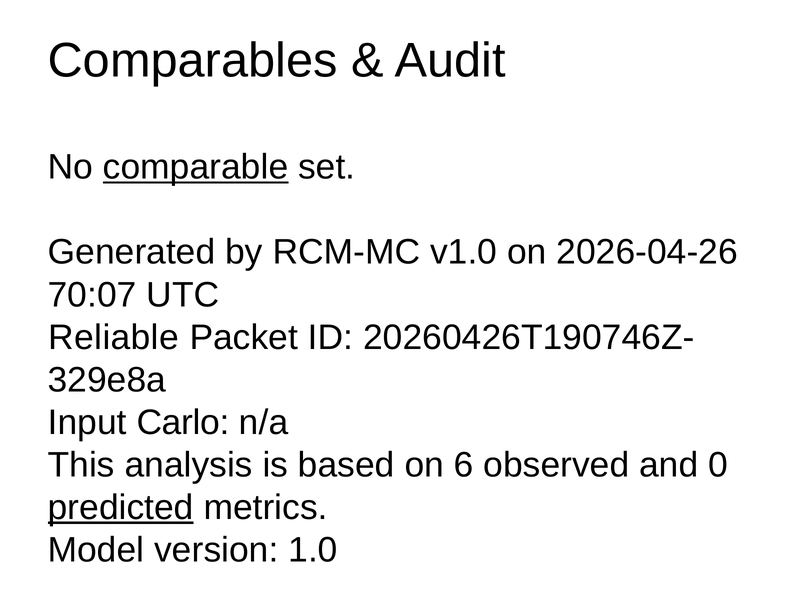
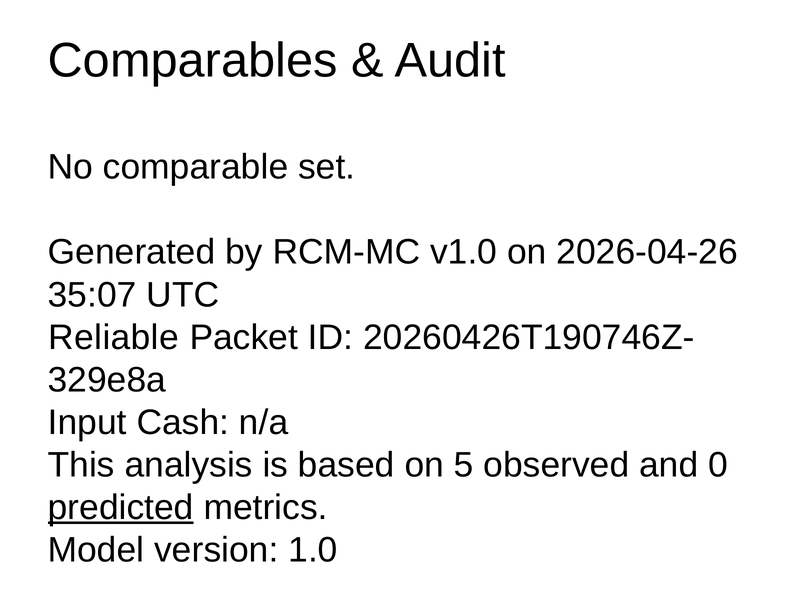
comparable underline: present -> none
70:07: 70:07 -> 35:07
Carlo: Carlo -> Cash
6: 6 -> 5
